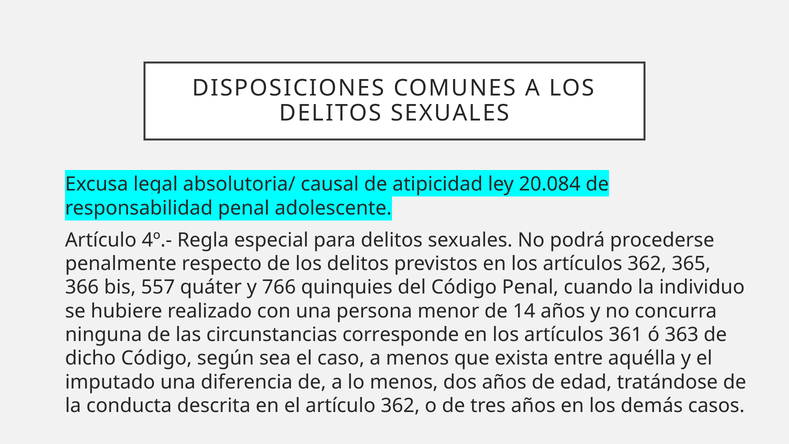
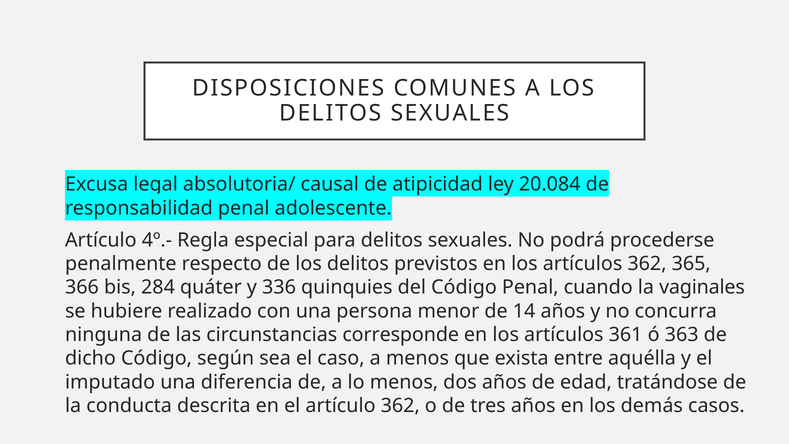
557: 557 -> 284
766: 766 -> 336
individuo: individuo -> vaginales
